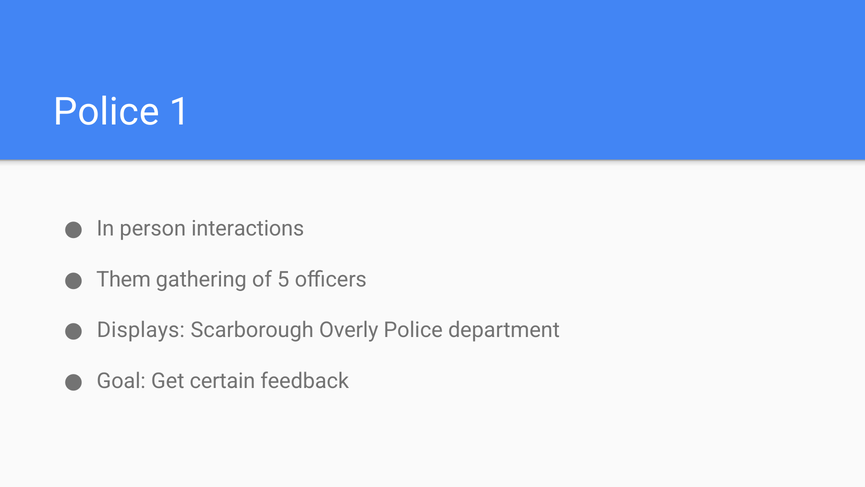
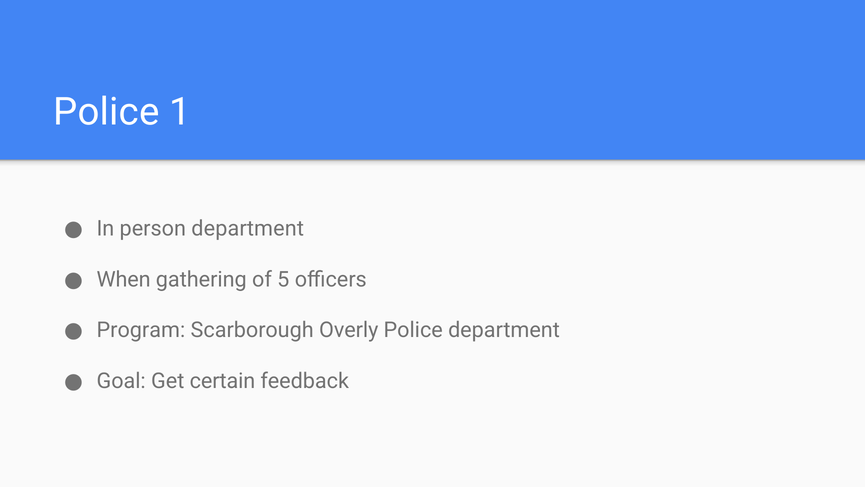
person interactions: interactions -> department
Them: Them -> When
Displays: Displays -> Program
